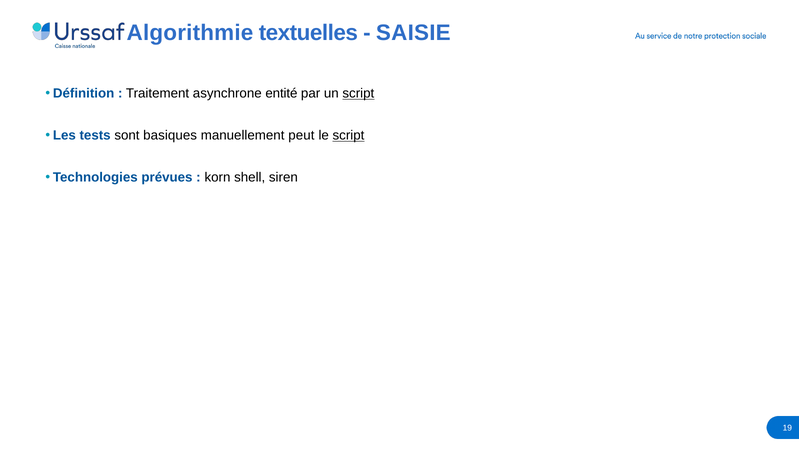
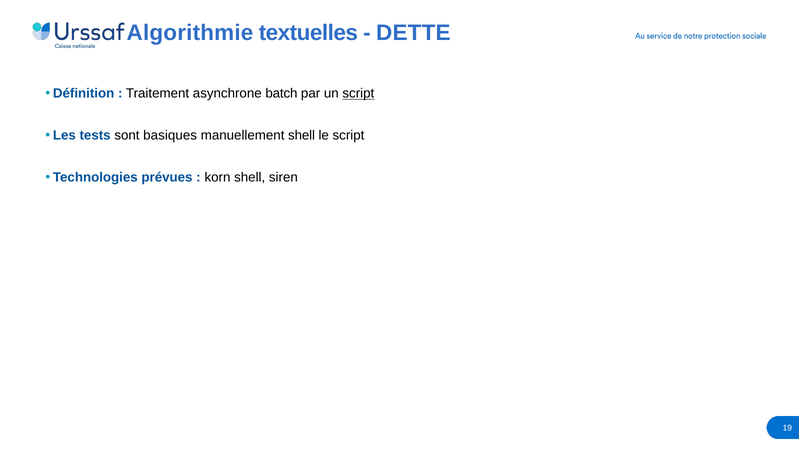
SAISIE: SAISIE -> DETTE
entité: entité -> batch
manuellement peut: peut -> shell
script at (348, 136) underline: present -> none
